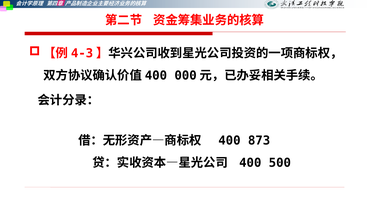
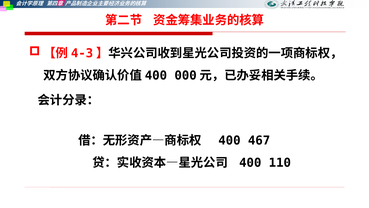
873: 873 -> 467
500: 500 -> 110
